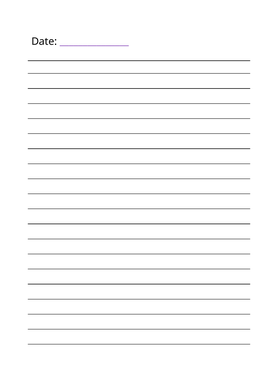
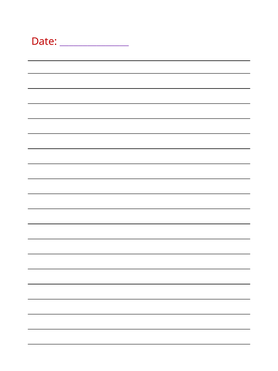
Date colour: black -> red
